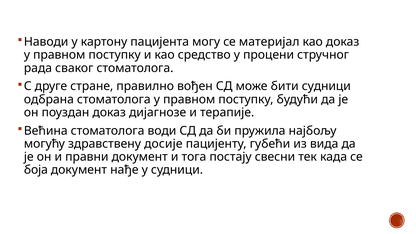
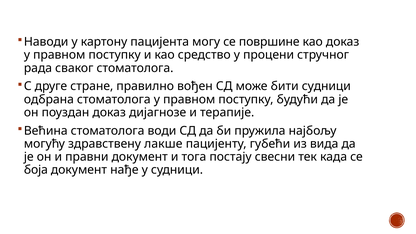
материјал: материјал -> површине
досије: досије -> лакше
